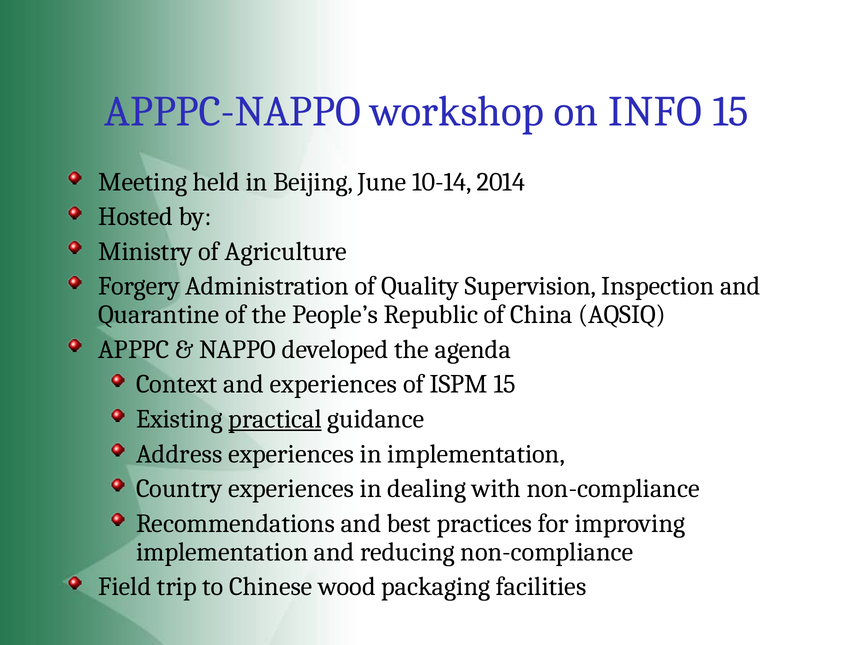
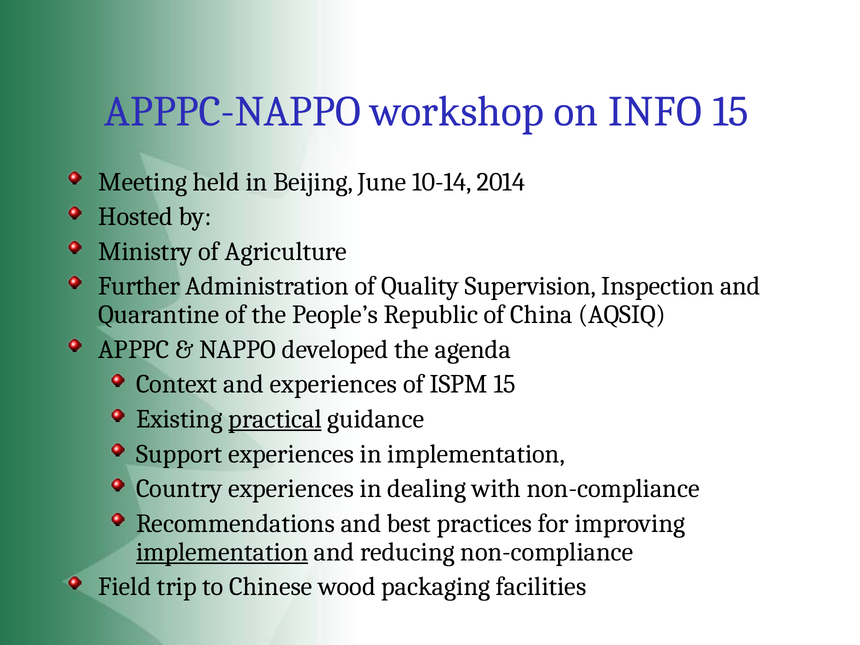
Forgery: Forgery -> Further
Address: Address -> Support
implementation at (222, 552) underline: none -> present
